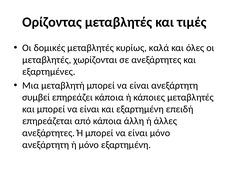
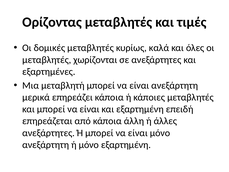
συμβεί: συμβεί -> μερικά
